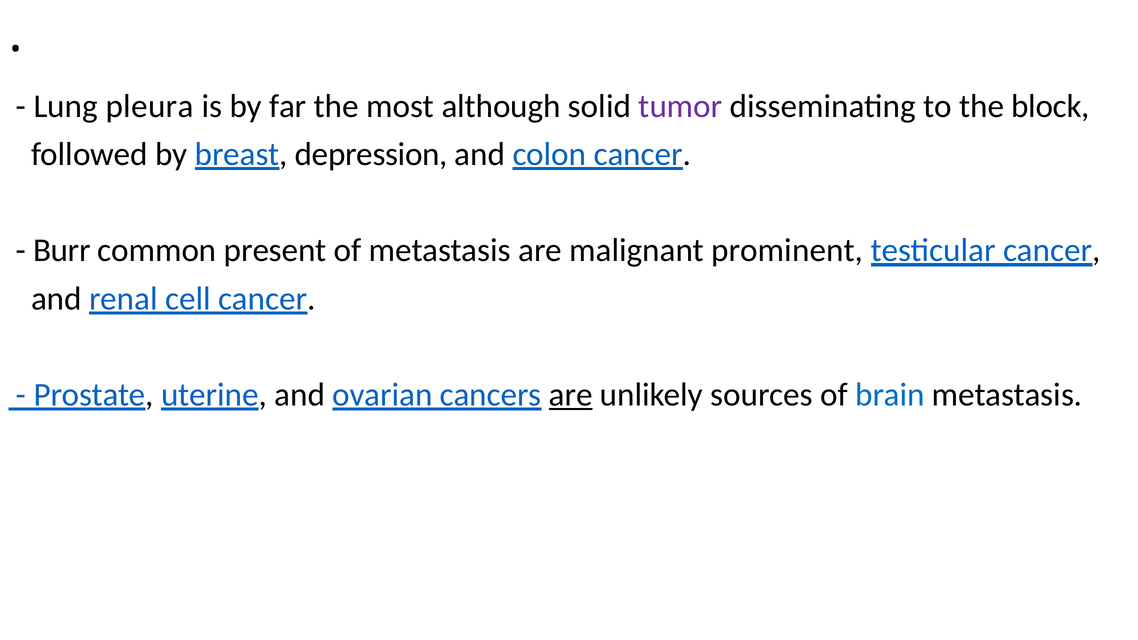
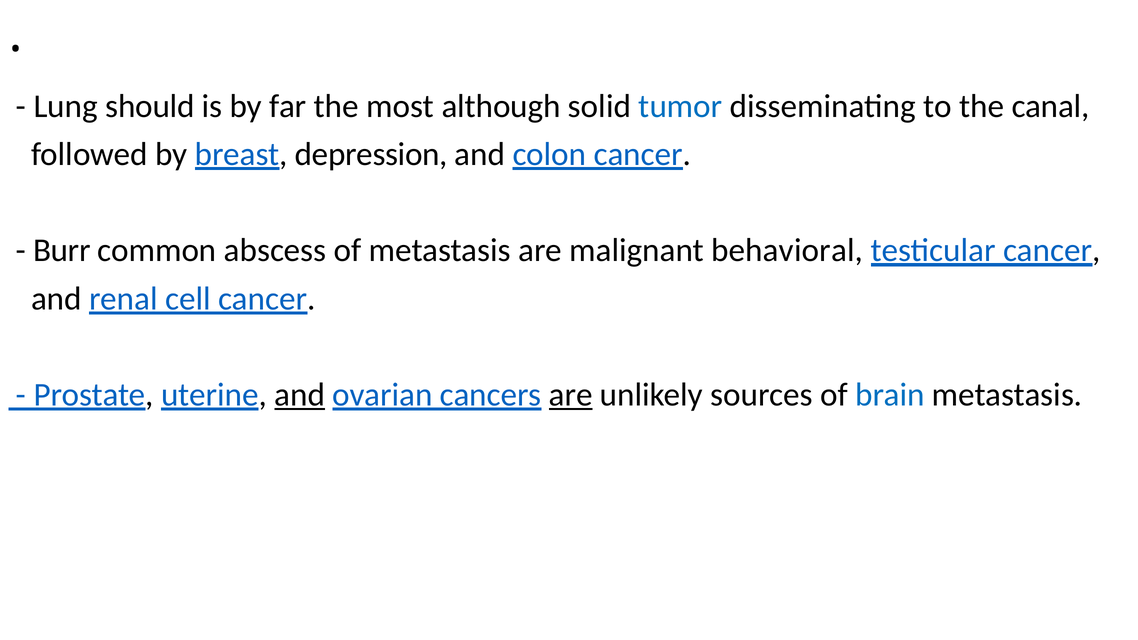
pleura: pleura -> should
tumor colour: purple -> blue
block: block -> canal
present: present -> abscess
prominent: prominent -> behavioral
and at (300, 395) underline: none -> present
